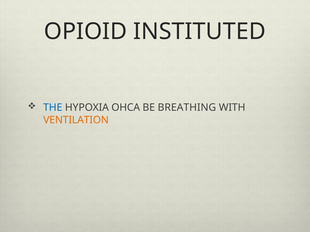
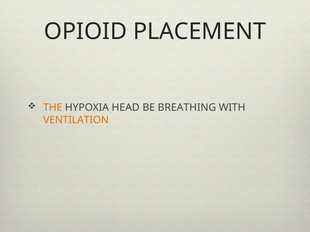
INSTITUTED: INSTITUTED -> PLACEMENT
THE colour: blue -> orange
OHCA: OHCA -> HEAD
